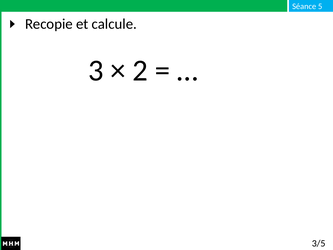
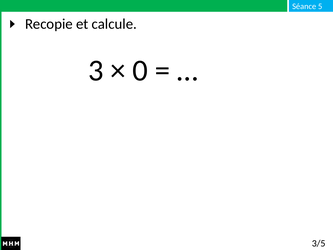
2: 2 -> 0
